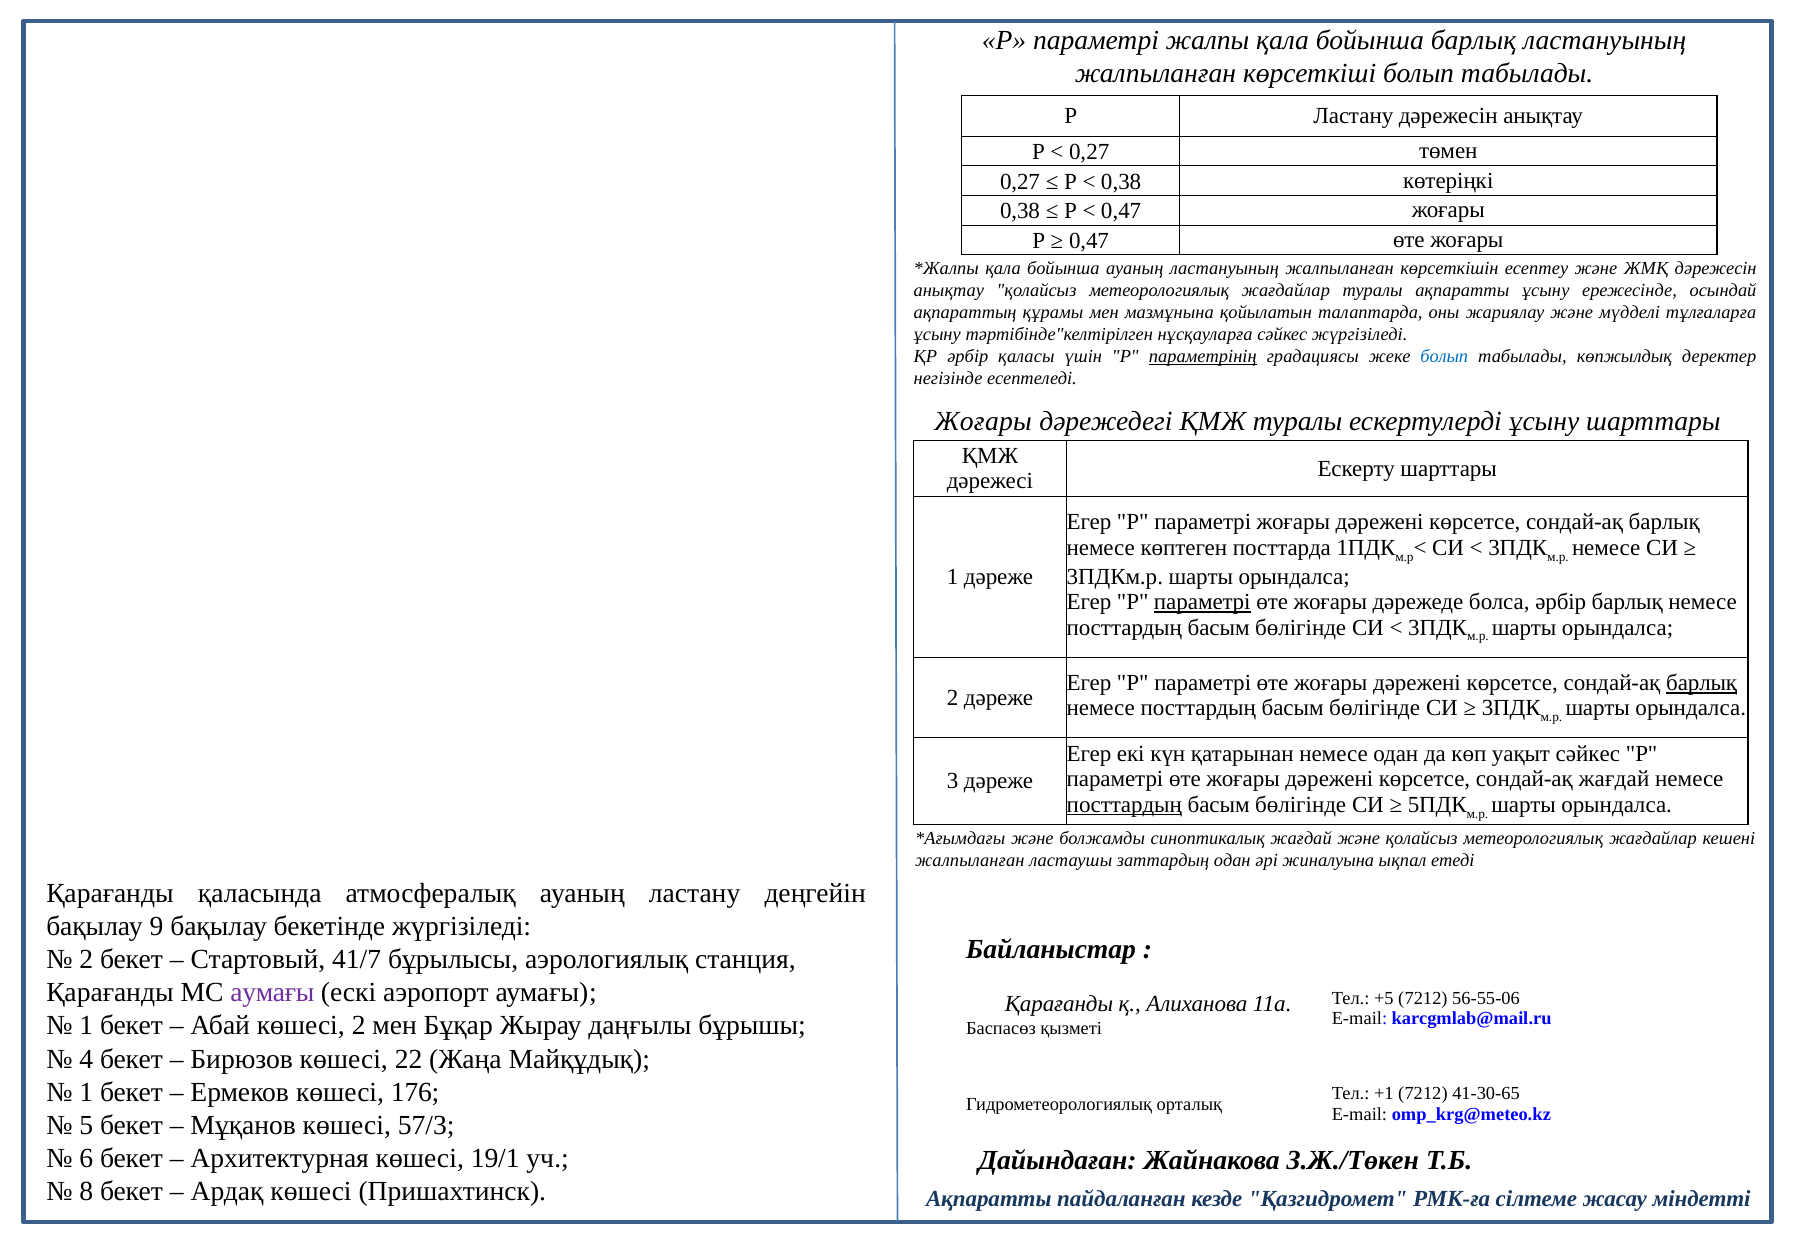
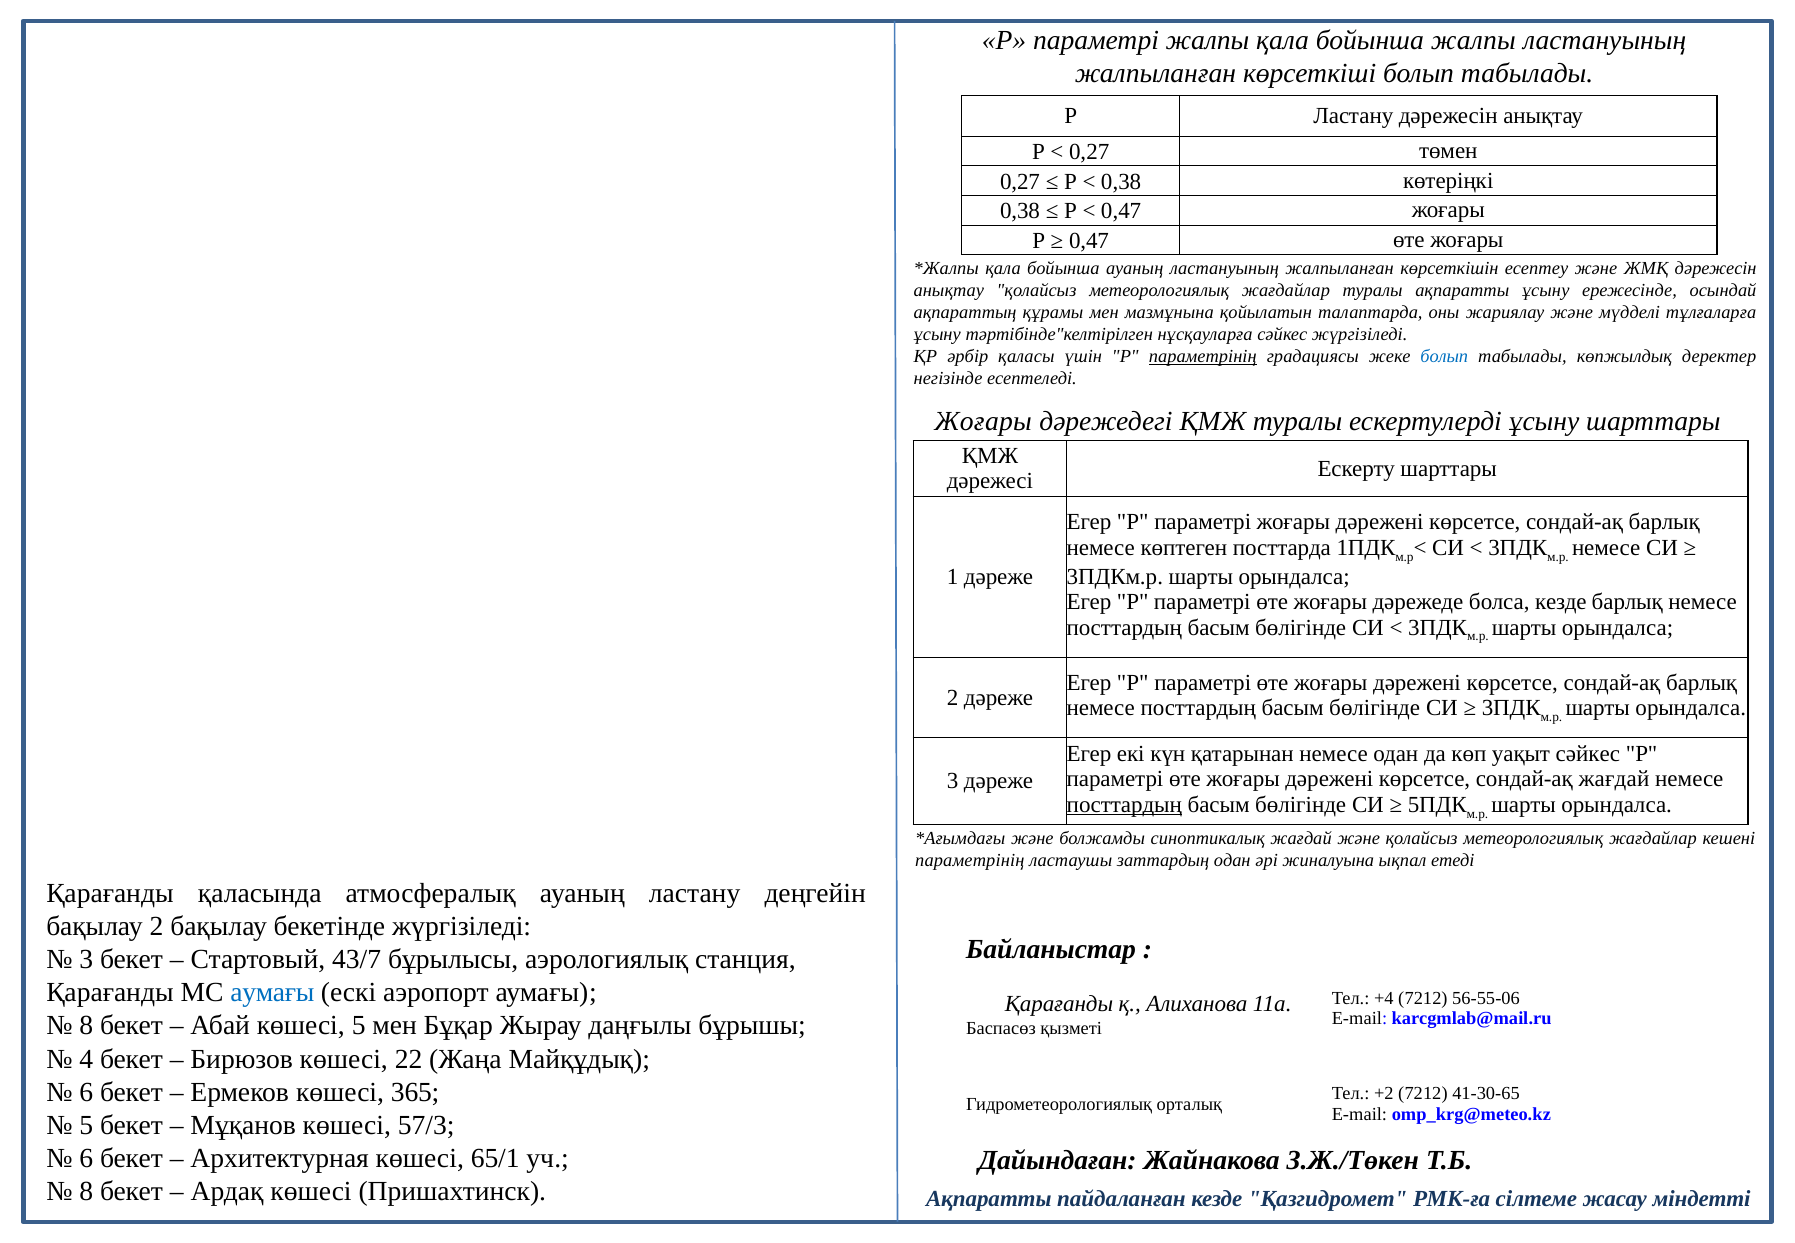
бойынша барлық: барлық -> жалпы
параметрі at (1202, 602) underline: present -> none
болса әрбір: әрбір -> кезде
барлық at (1702, 683) underline: present -> none
жалпыланған at (970, 861): жалпыланған -> параметрінің
бақылау 9: 9 -> 2
2 at (86, 959): 2 -> 3
41/7: 41/7 -> 43/7
аумағы at (272, 992) colour: purple -> blue
+5: +5 -> +4
1 at (86, 1026): 1 -> 8
көшесі 2: 2 -> 5
1 at (86, 1092): 1 -> 6
176: 176 -> 365
+1: +1 -> +2
19/1: 19/1 -> 65/1
